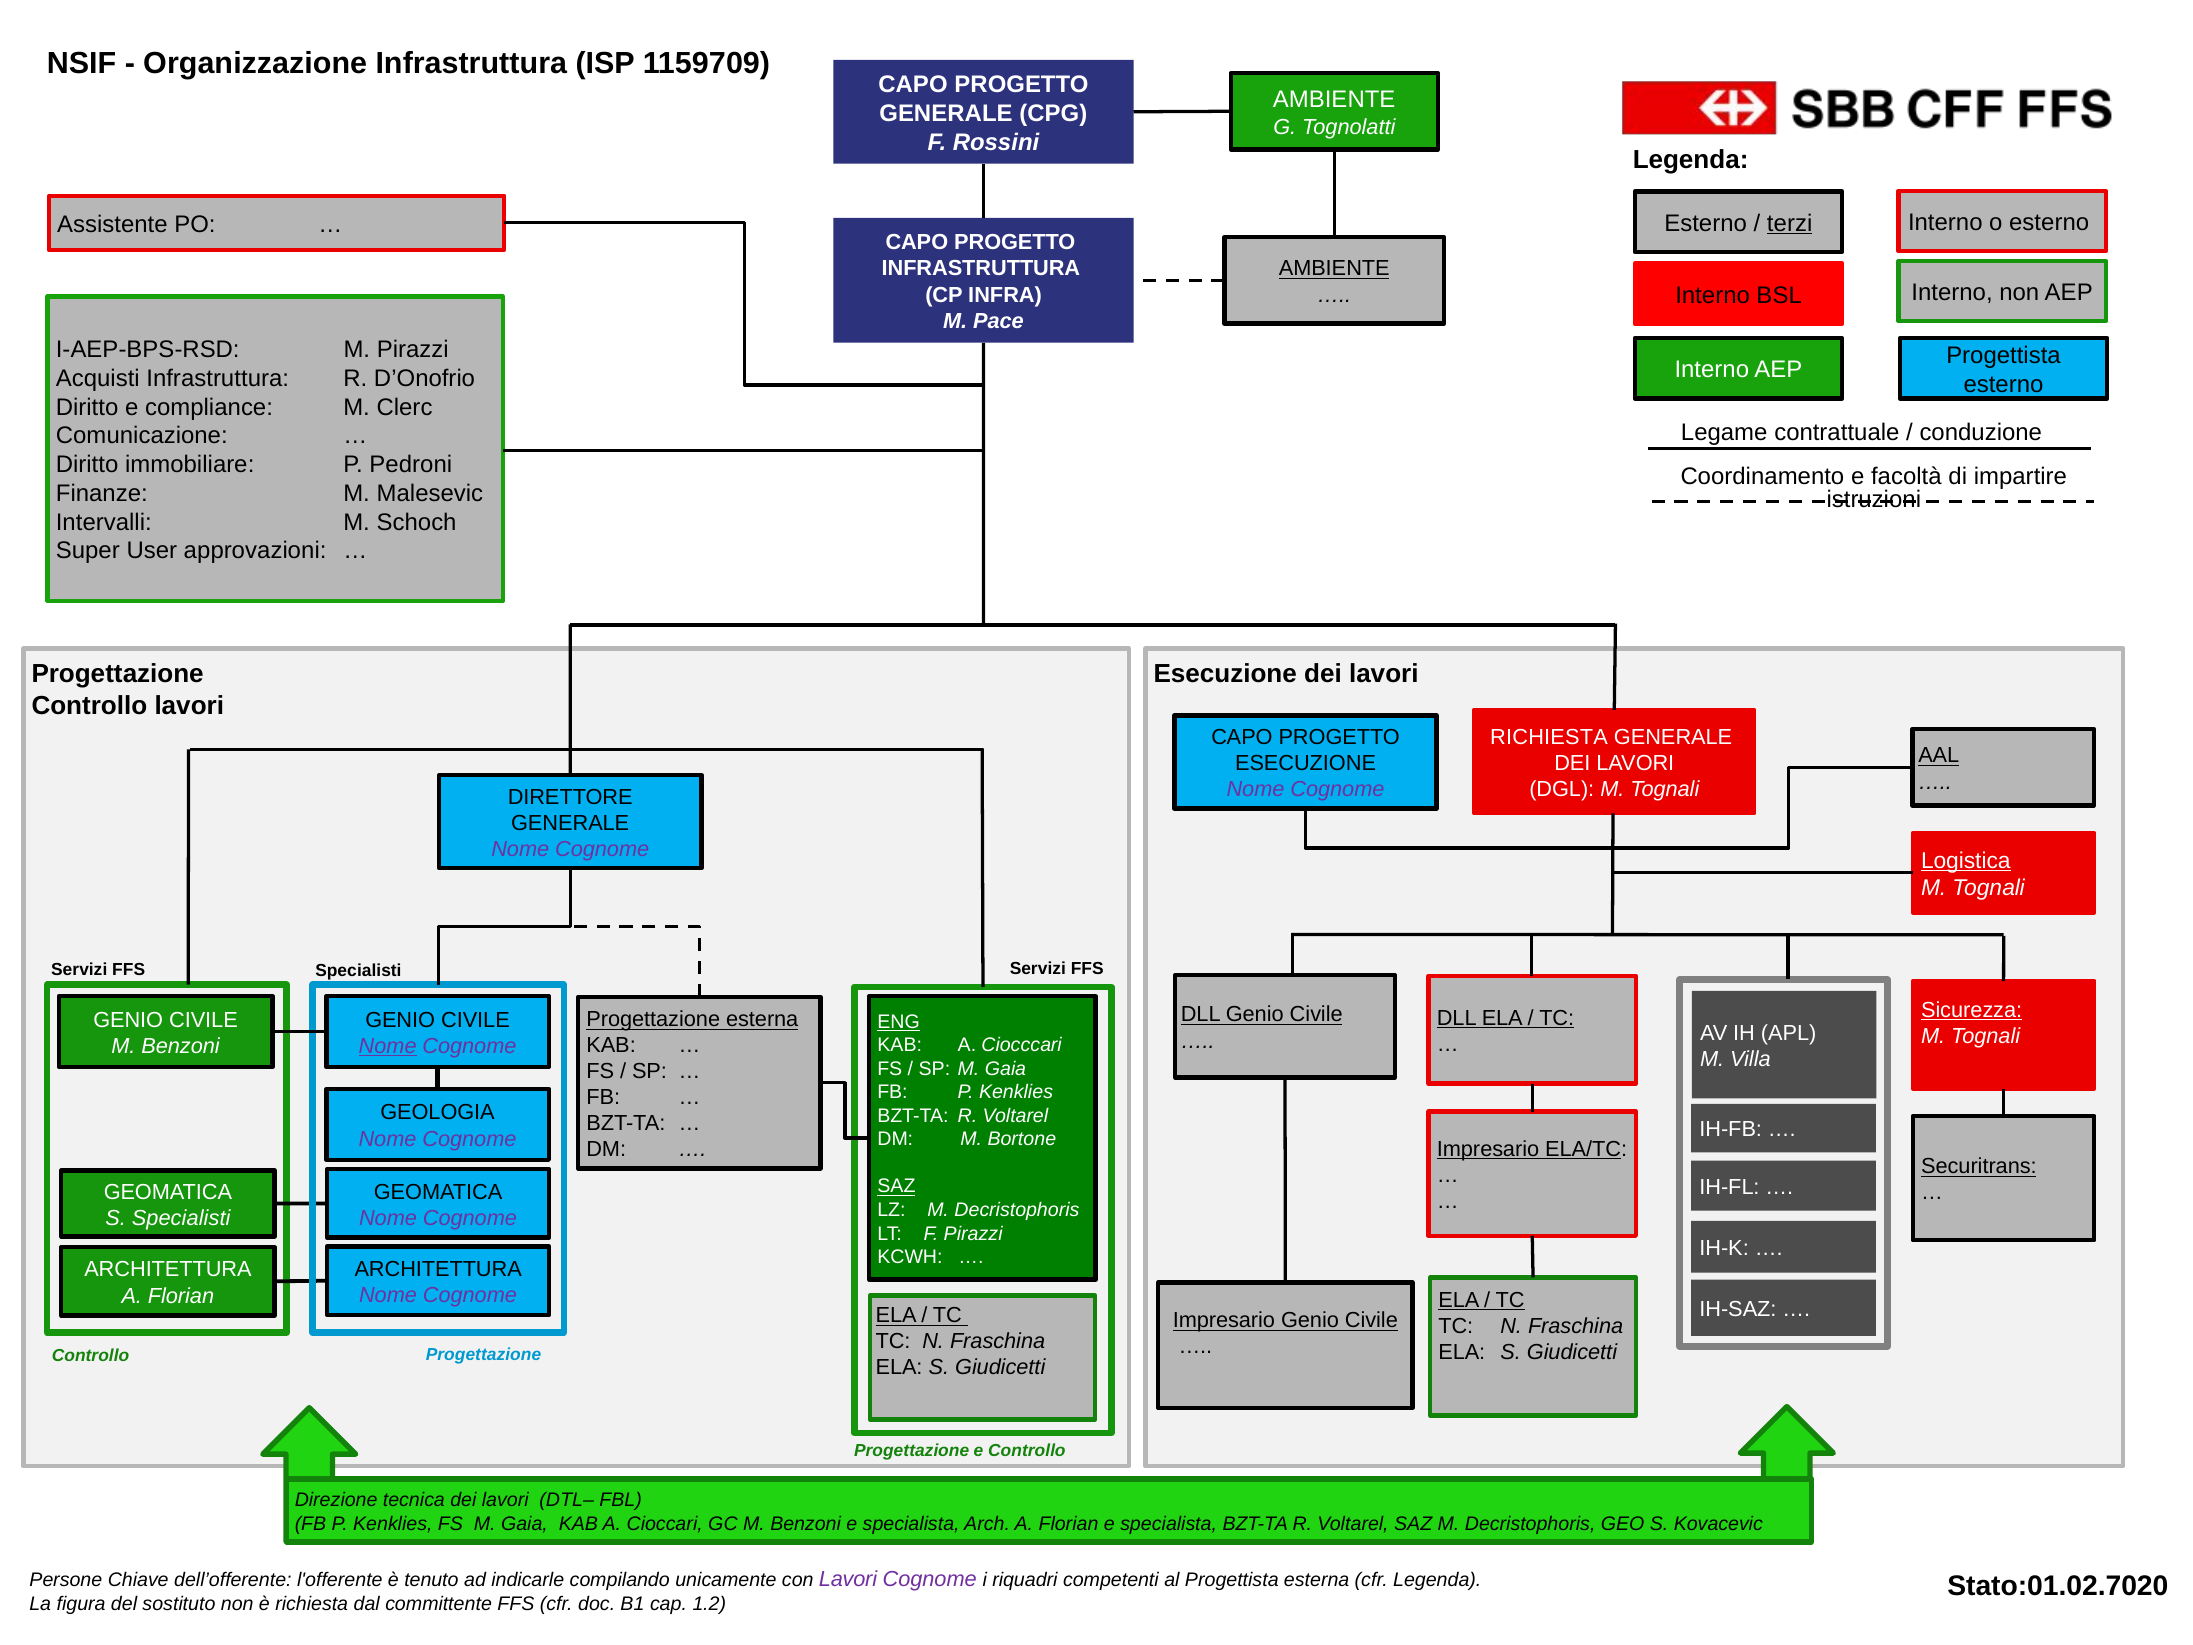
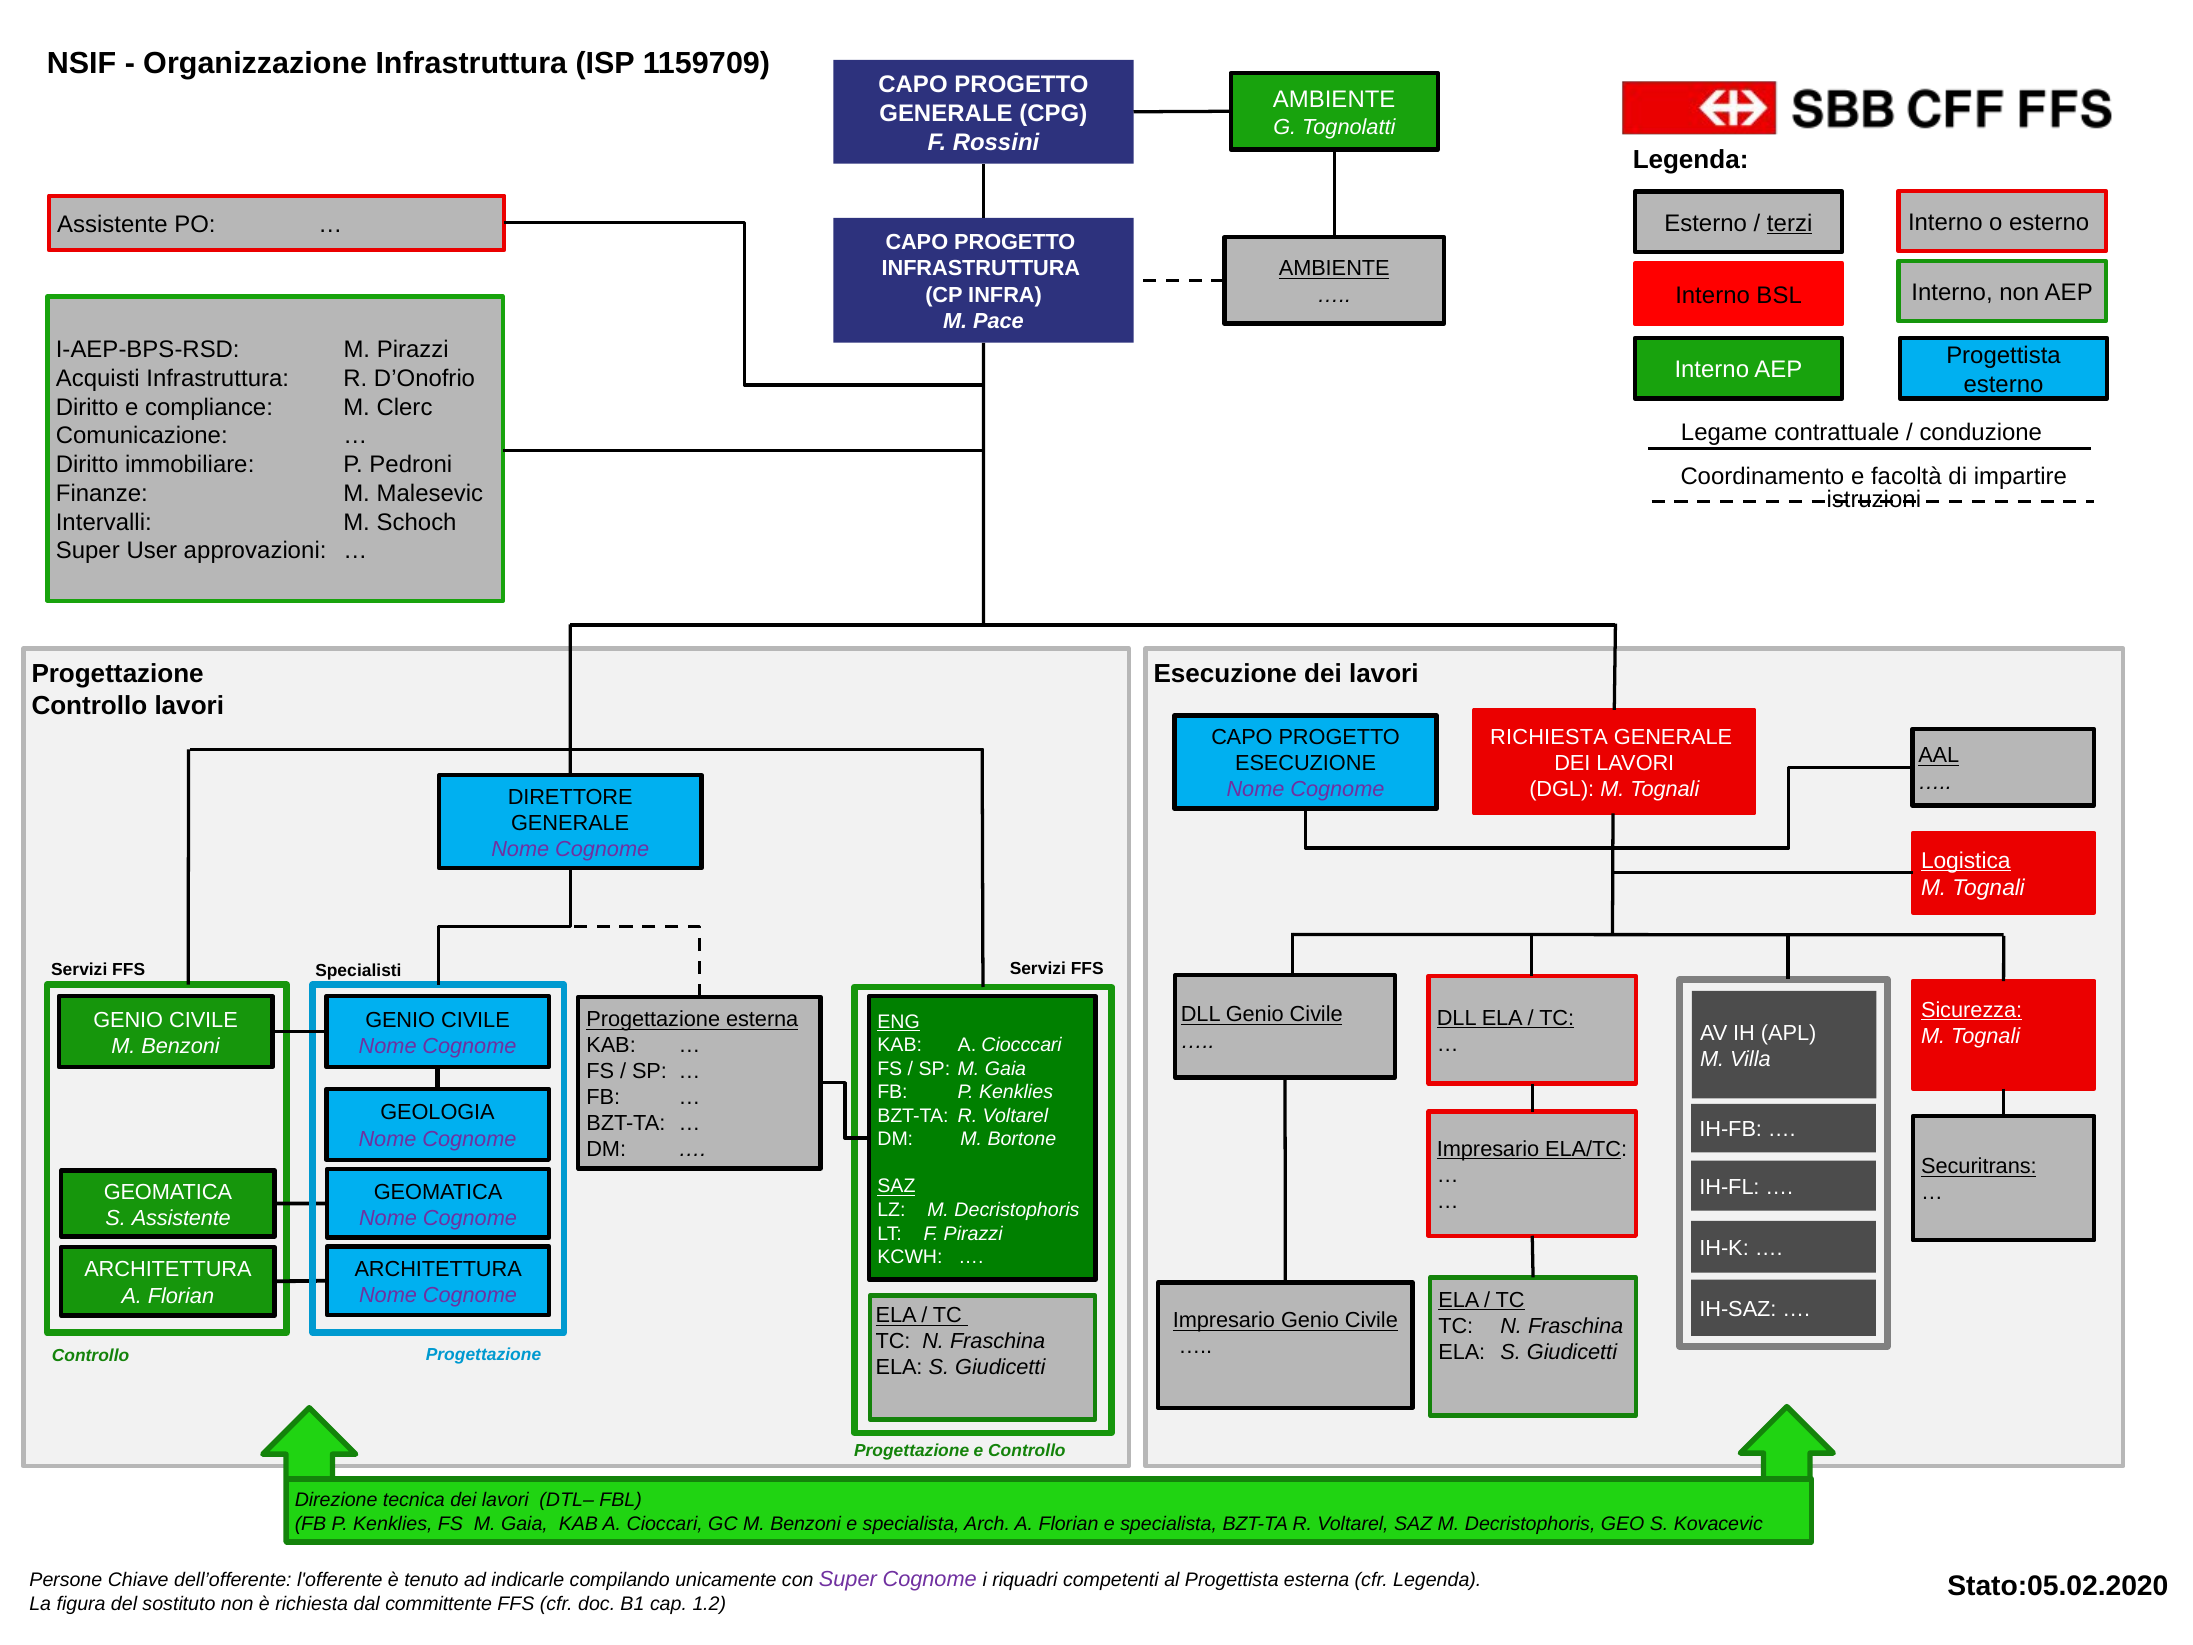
Nome at (388, 1046) underline: present -> none
S Specialisti: Specialisti -> Assistente
con Lavori: Lavori -> Super
Stato:01.02.7020: Stato:01.02.7020 -> Stato:05.02.2020
